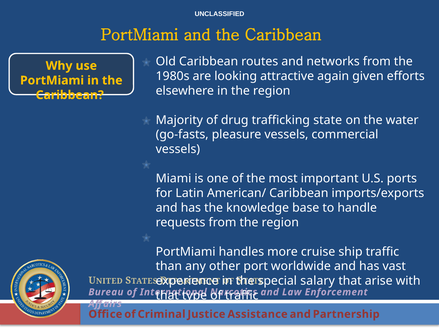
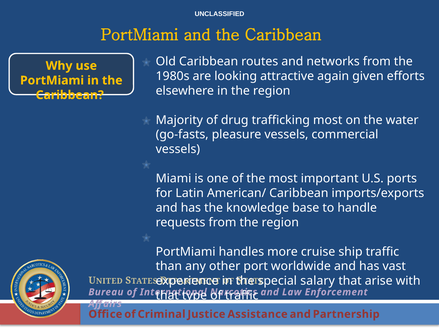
trafficking state: state -> most
